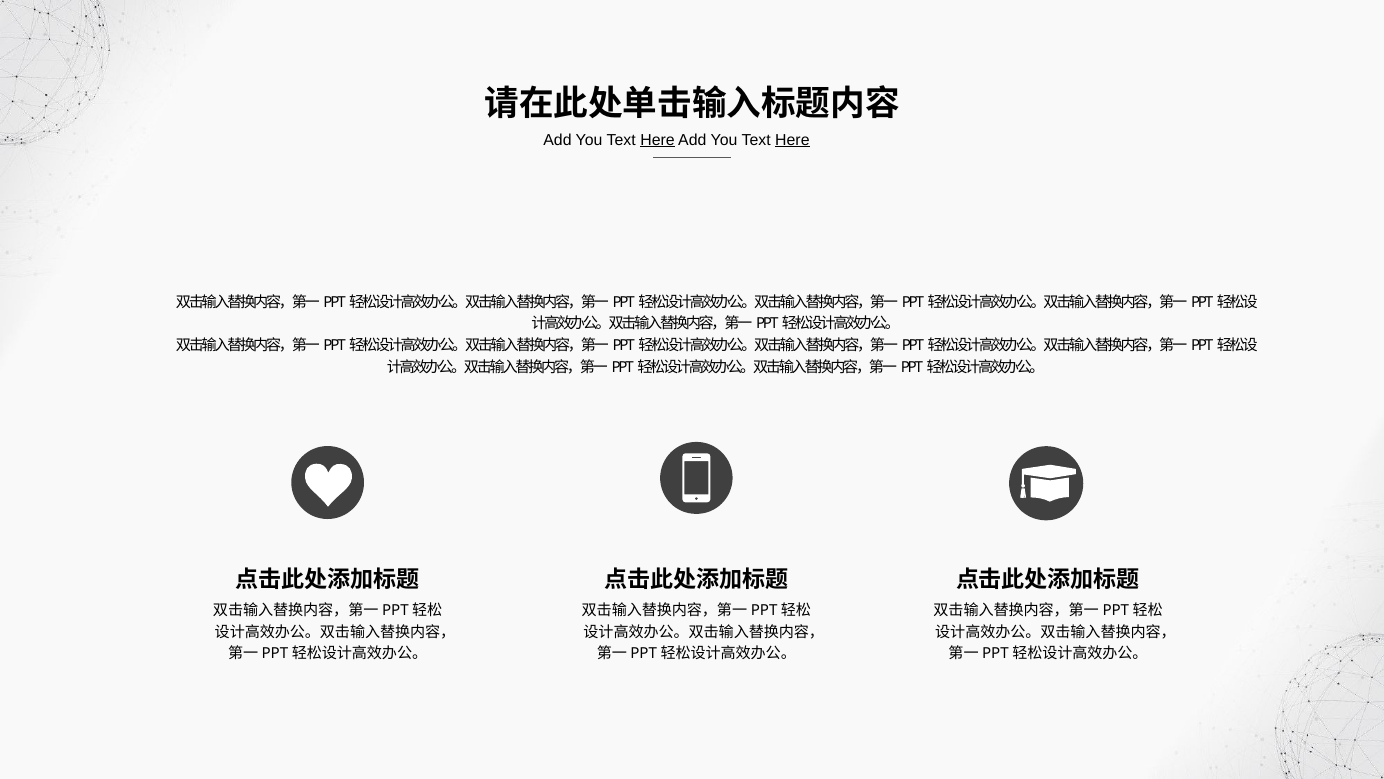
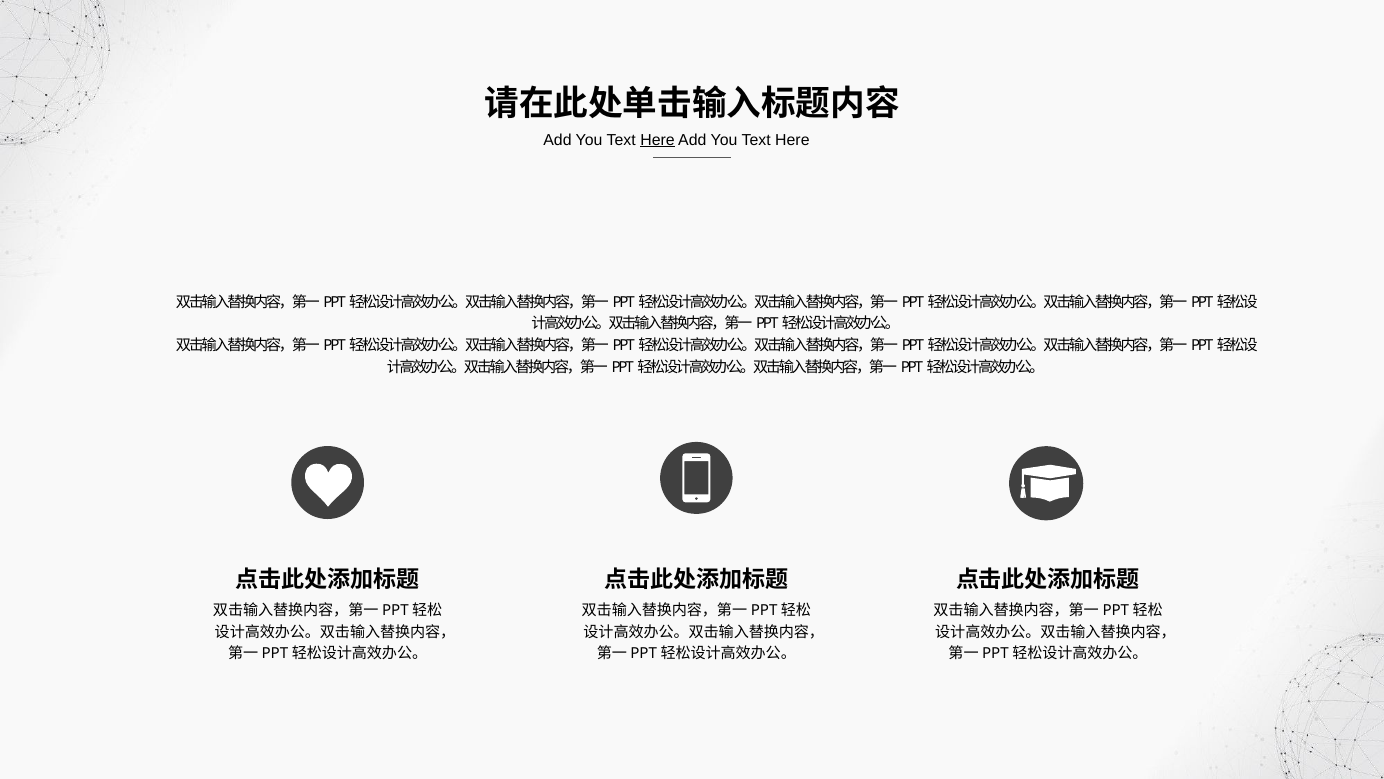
Here at (792, 140) underline: present -> none
